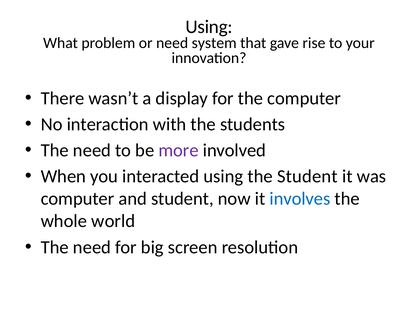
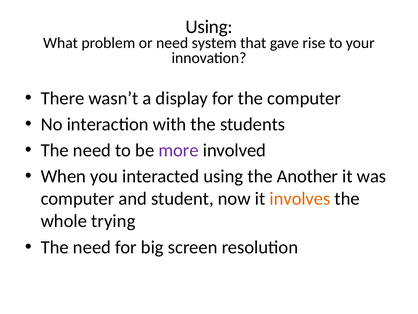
the Student: Student -> Another
involves colour: blue -> orange
world: world -> trying
